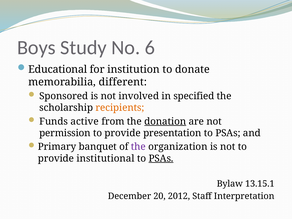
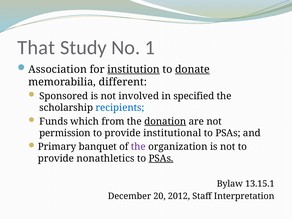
Boys: Boys -> That
6: 6 -> 1
Educational: Educational -> Association
institution underline: none -> present
donate underline: none -> present
recipients colour: orange -> blue
active: active -> which
presentation: presentation -> institutional
institutional: institutional -> nonathletics
